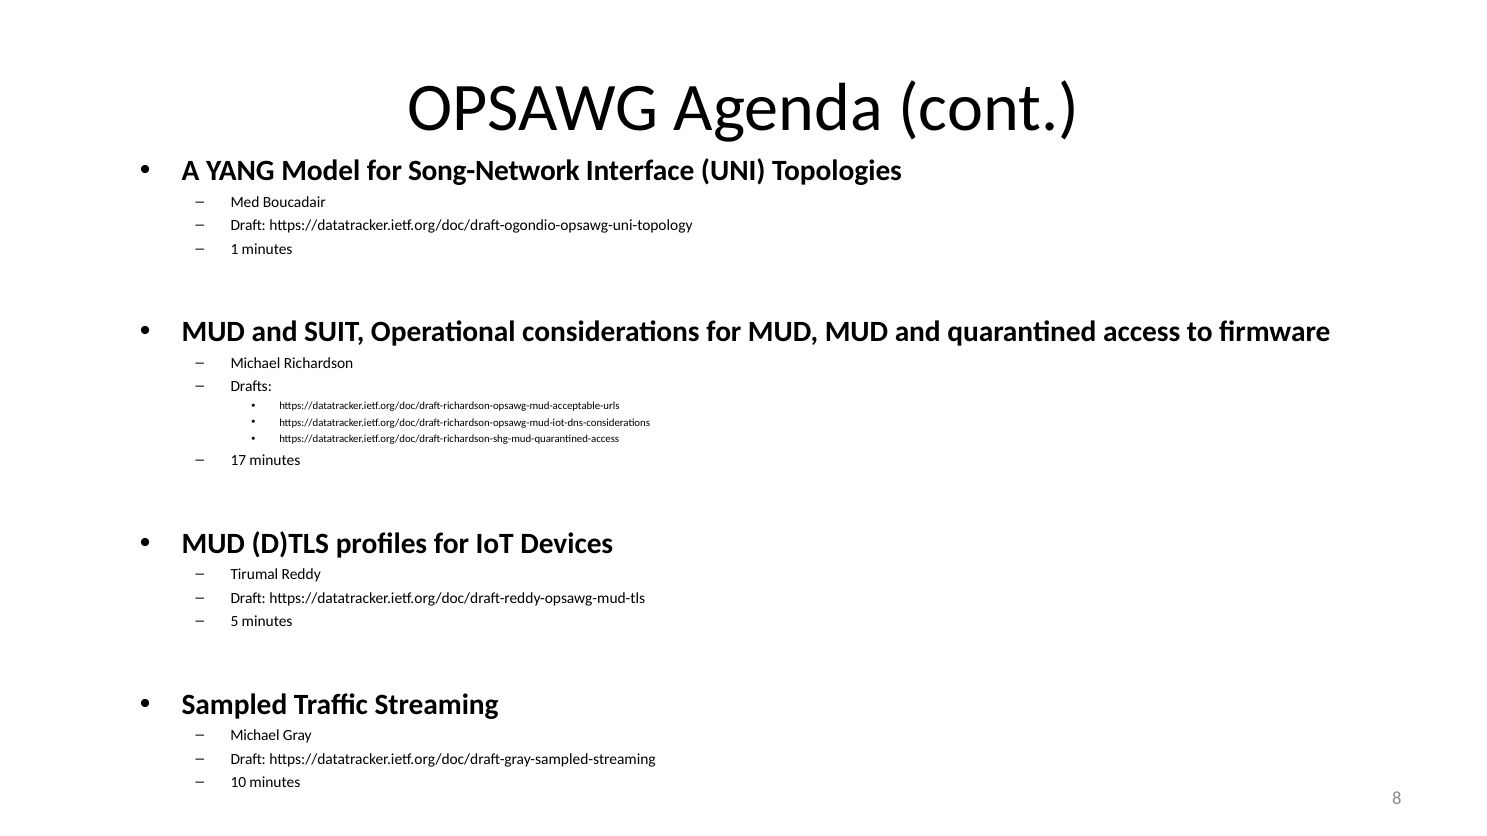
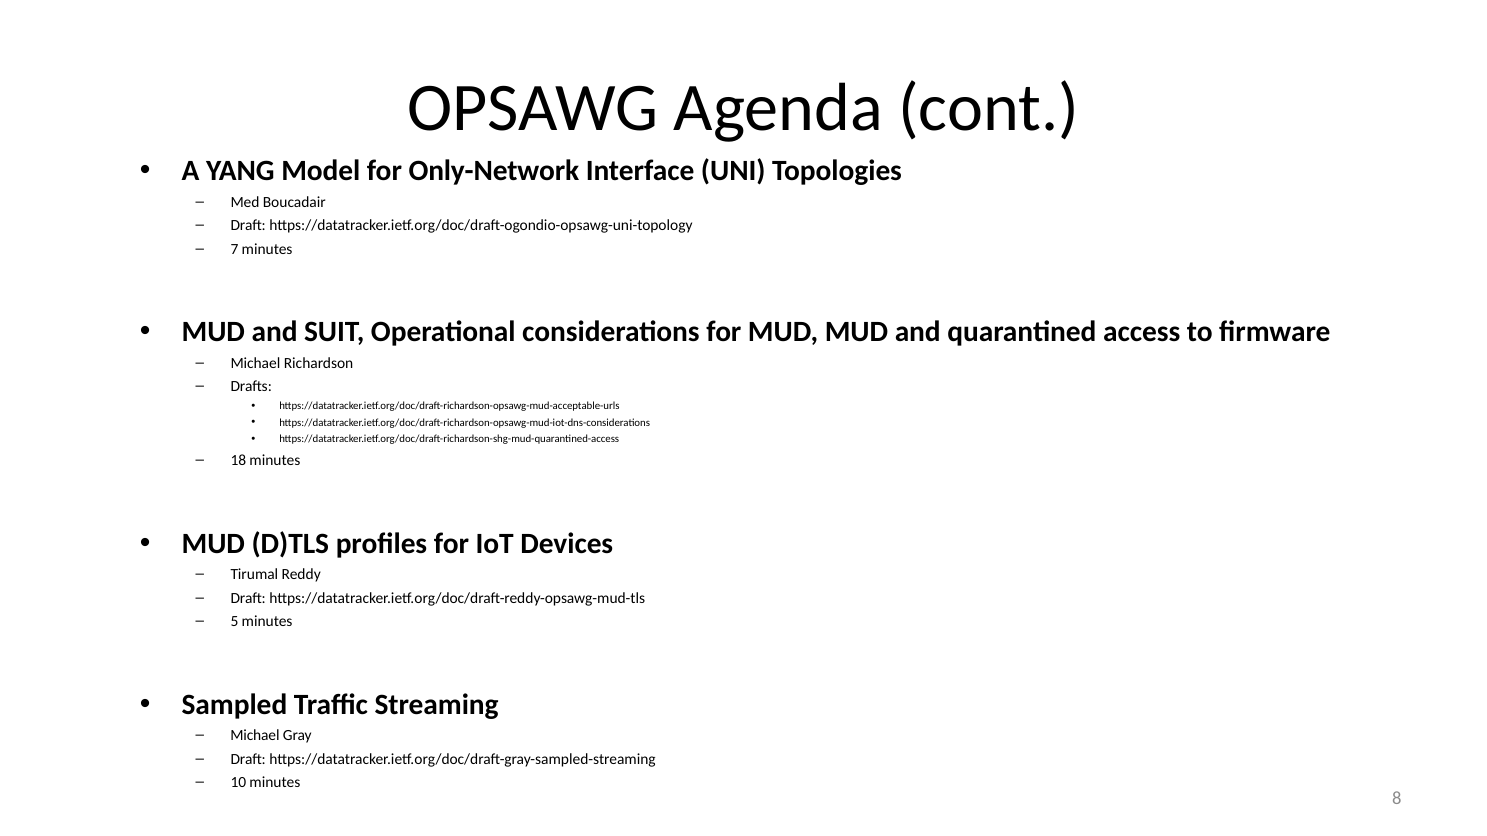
Song-Network: Song-Network -> Only-Network
1: 1 -> 7
17: 17 -> 18
